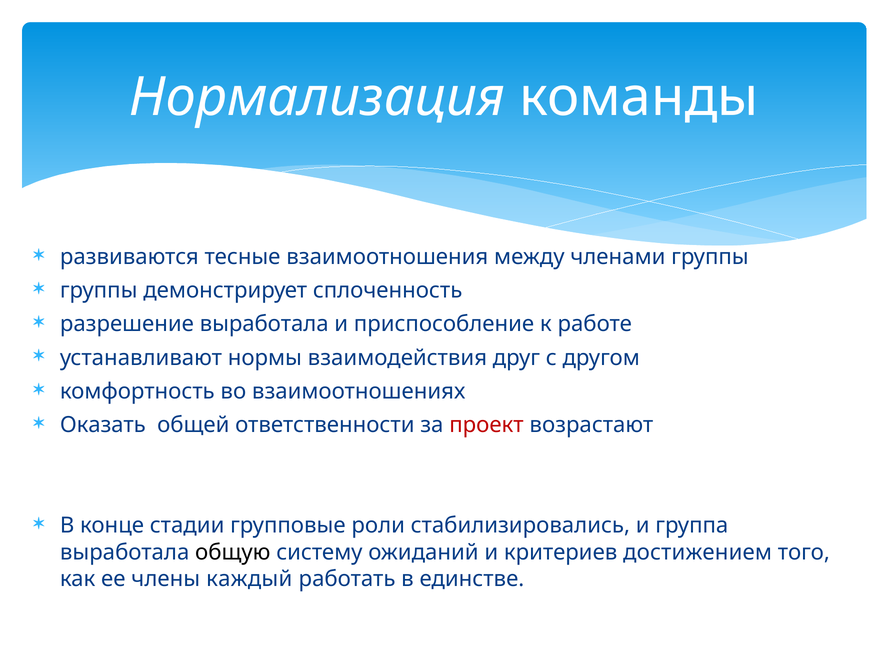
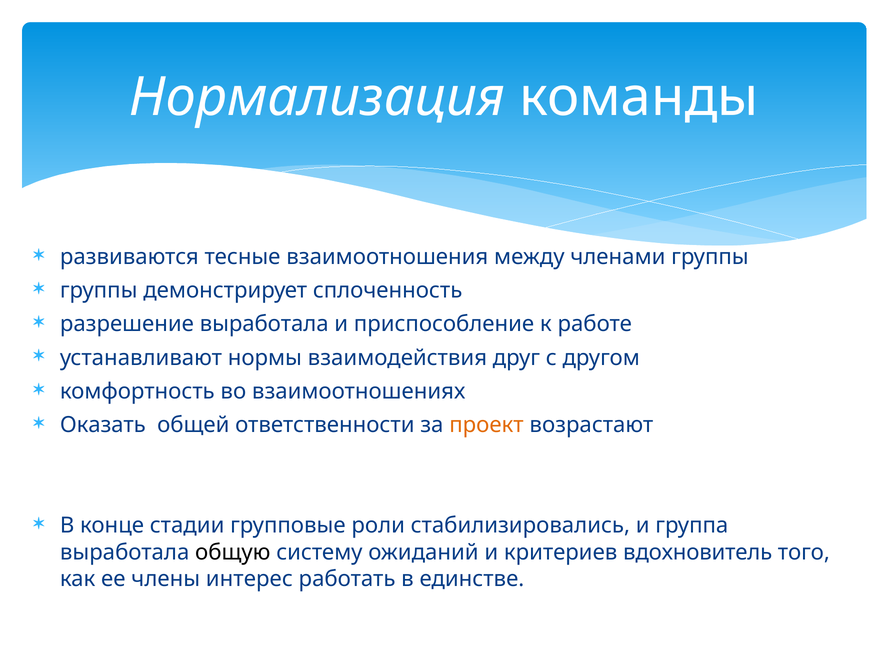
проект colour: red -> orange
достижением: достижением -> вдохновитель
каждый: каждый -> интерес
